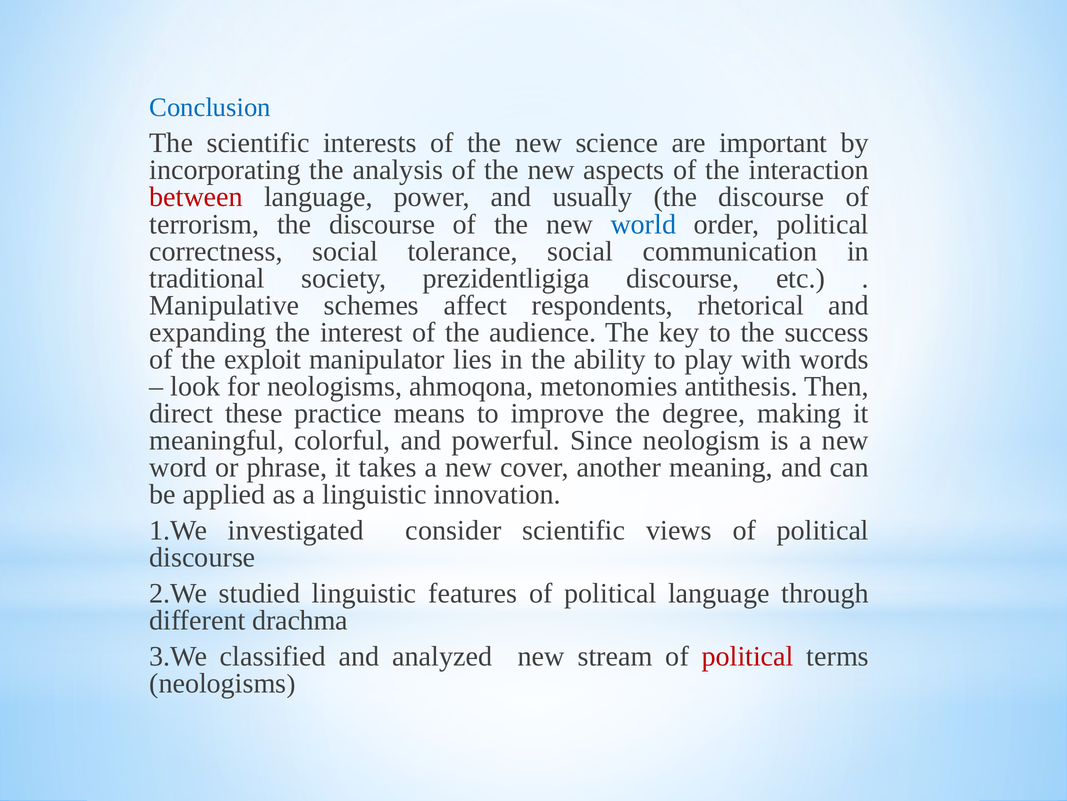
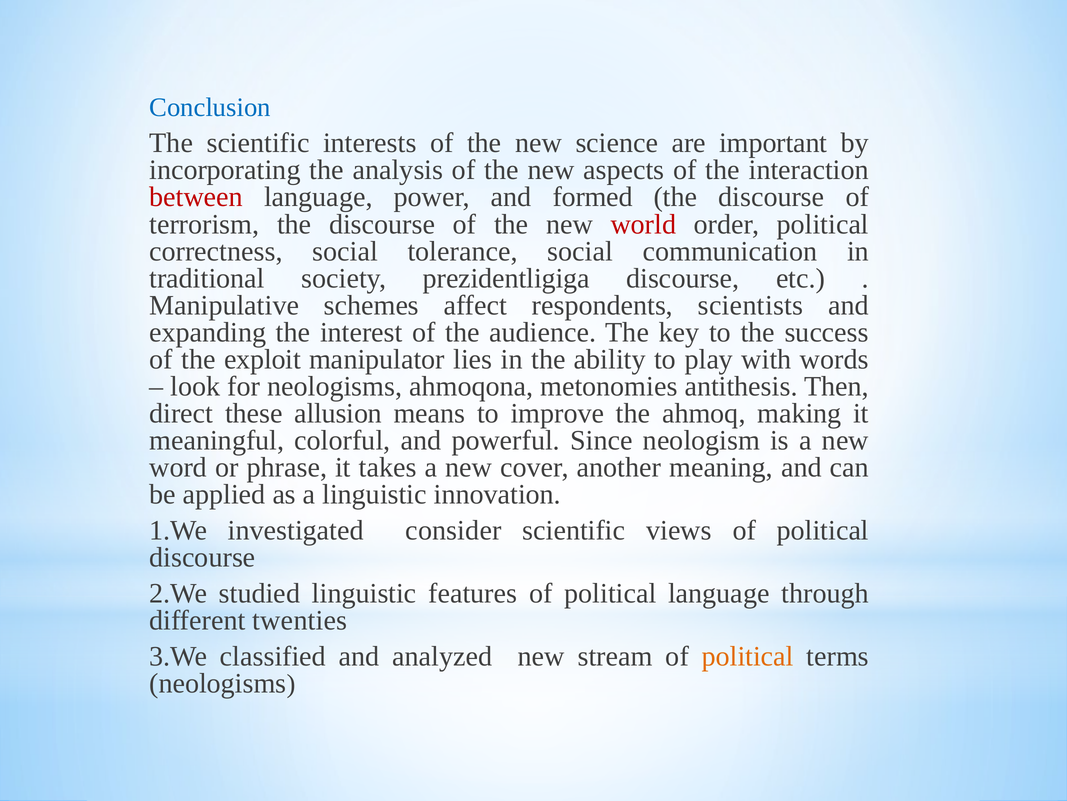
usually: usually -> formed
world colour: blue -> red
rhetorical: rhetorical -> scientists
practice: practice -> allusion
degree: degree -> ahmoq
drachma: drachma -> twenties
political at (748, 656) colour: red -> orange
